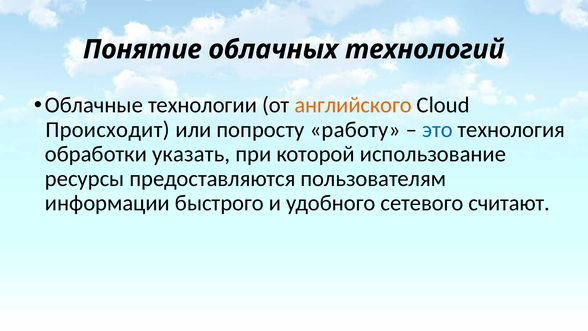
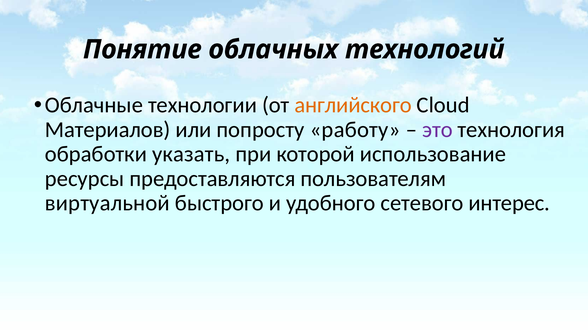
Происходит: Происходит -> Материалов
это colour: blue -> purple
информации: информации -> виртуальной
считают: считают -> интерес
